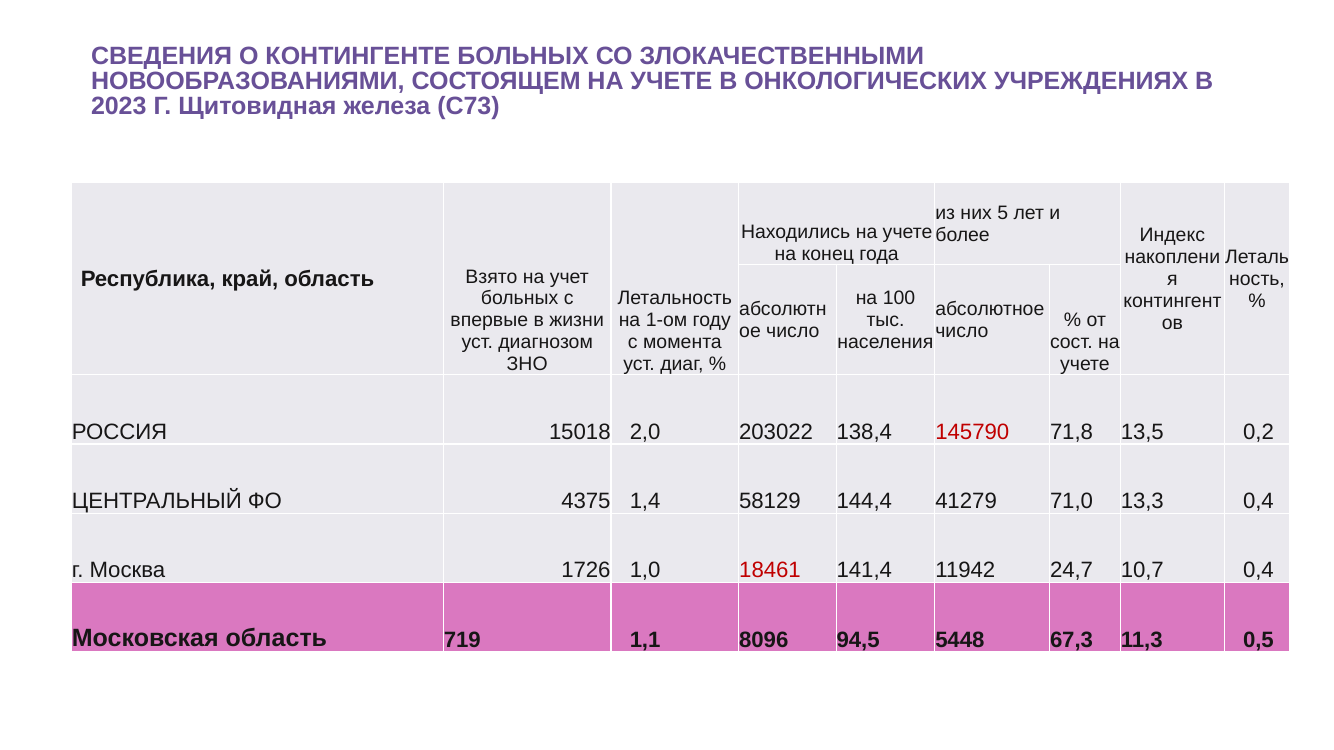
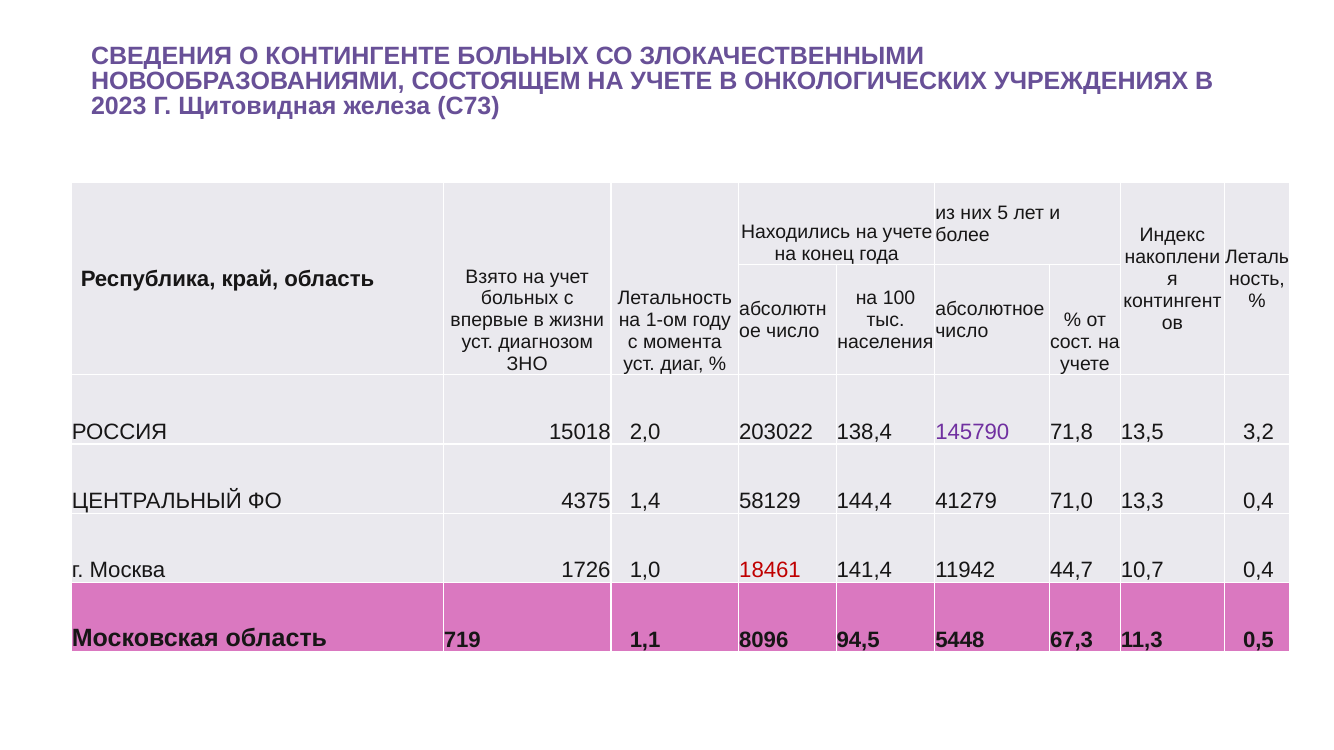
145790 colour: red -> purple
0,2: 0,2 -> 3,2
24,7: 24,7 -> 44,7
